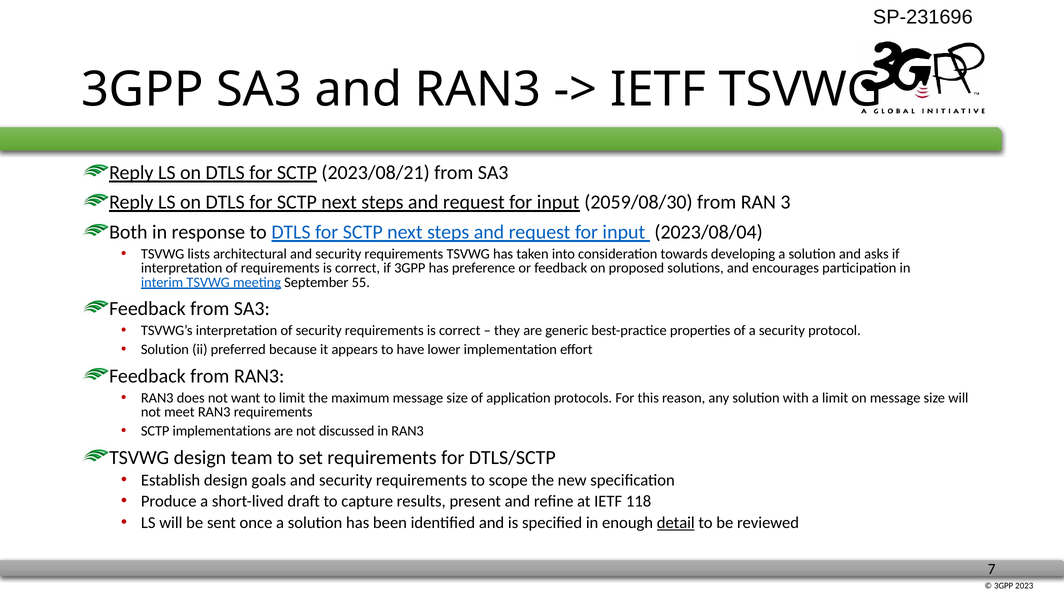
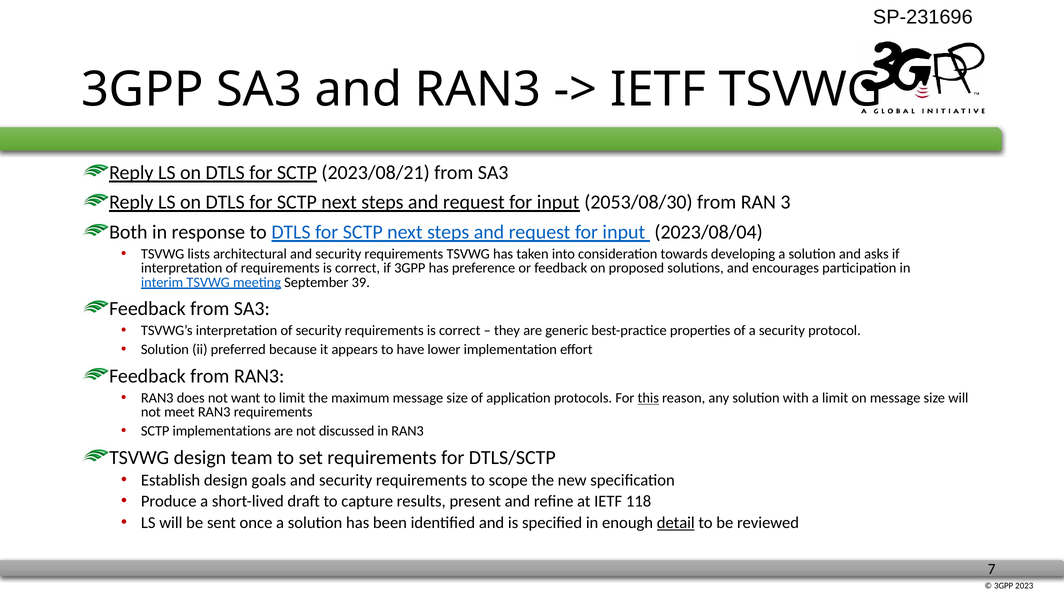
2059/08/30: 2059/08/30 -> 2053/08/30
55: 55 -> 39
this underline: none -> present
